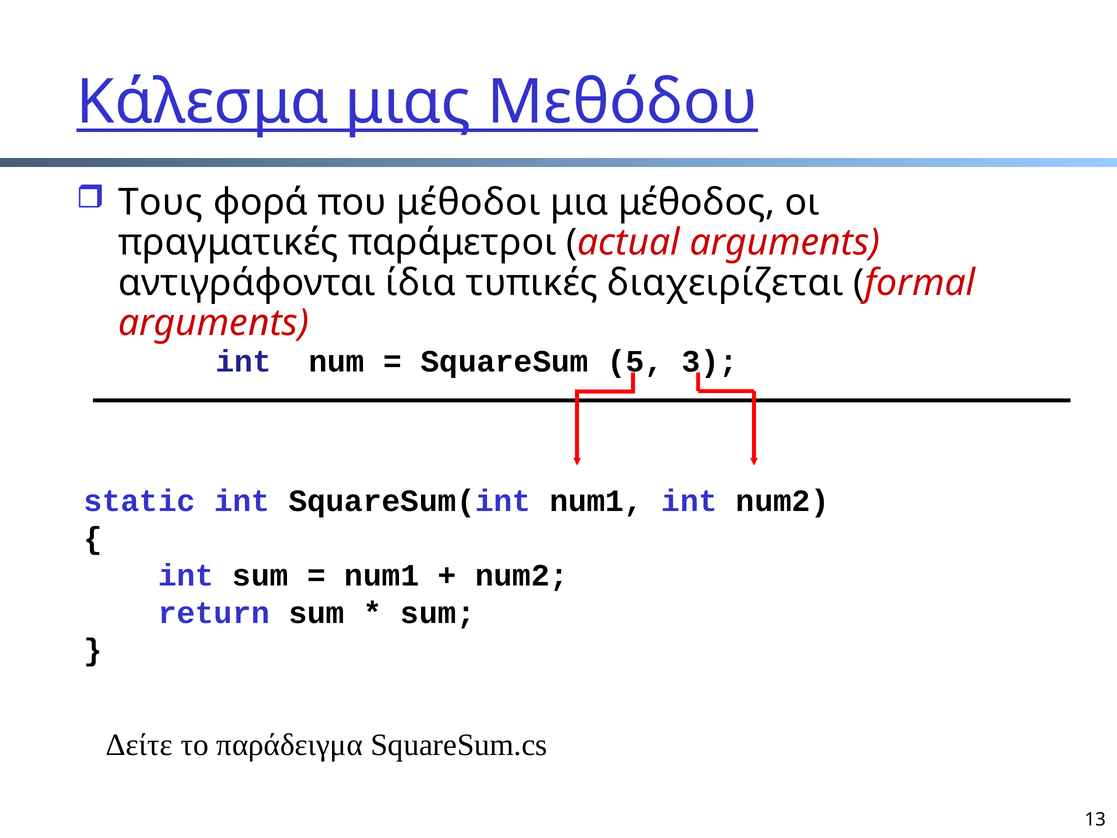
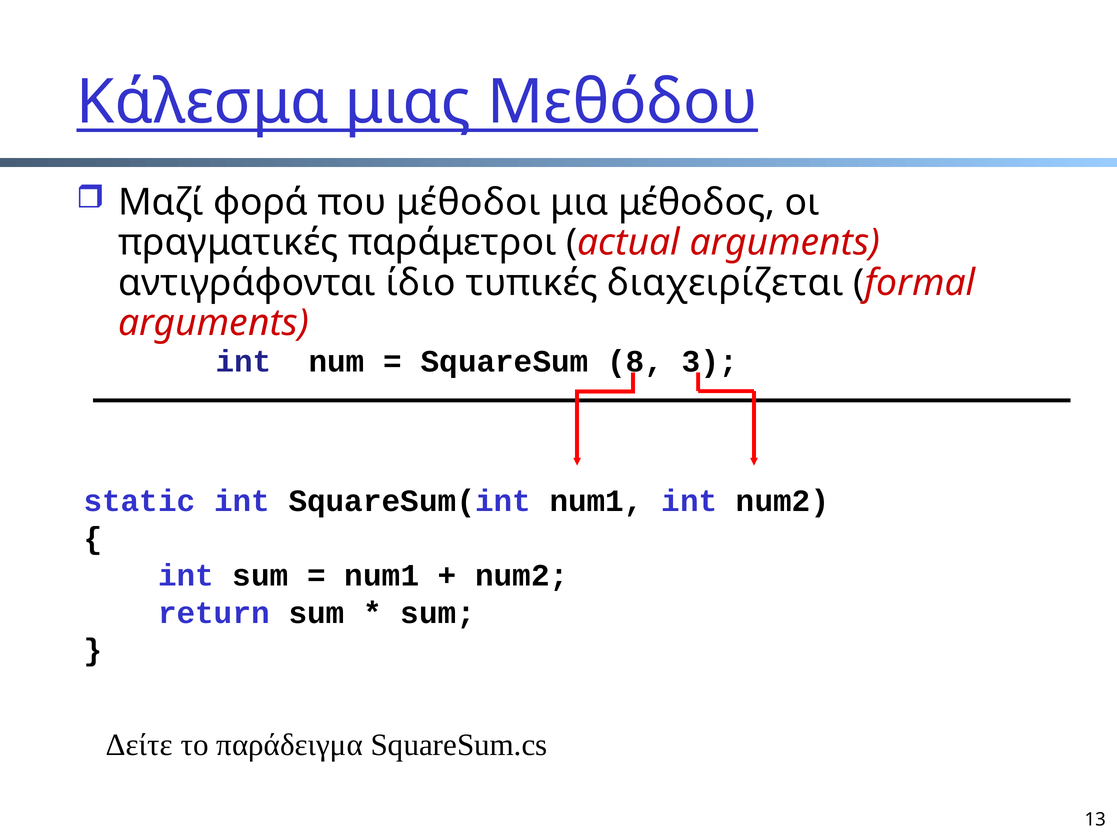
Τους: Τους -> Μαζί
ίδια: ίδια -> ίδιο
5: 5 -> 8
